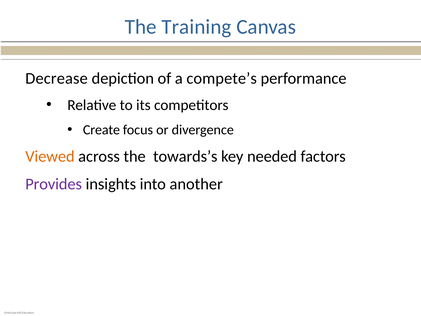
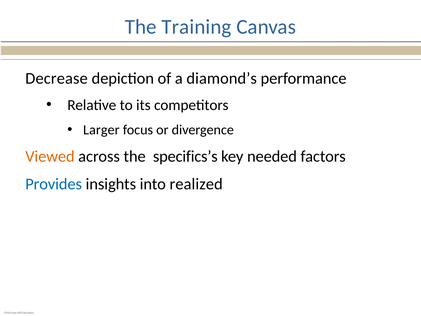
compete’s: compete’s -> diamond’s
Create: Create -> Larger
towards’s: towards’s -> specifics’s
Provides colour: purple -> blue
another: another -> realized
